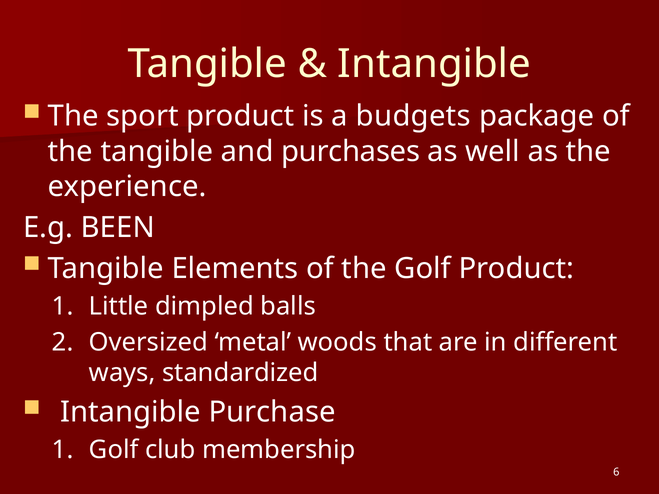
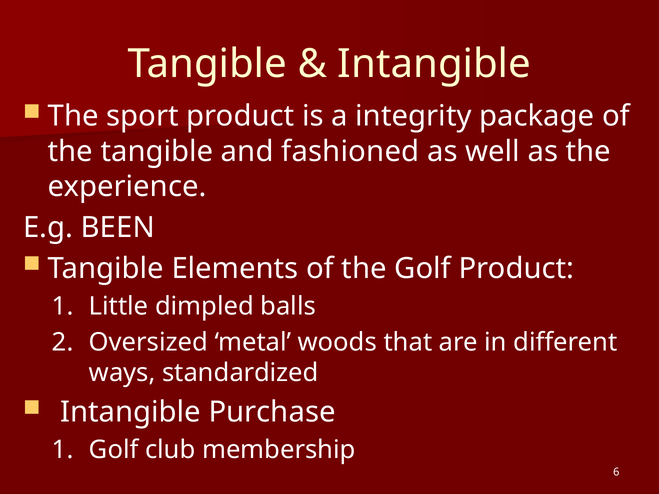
budgets: budgets -> integrity
purchases: purchases -> fashioned
